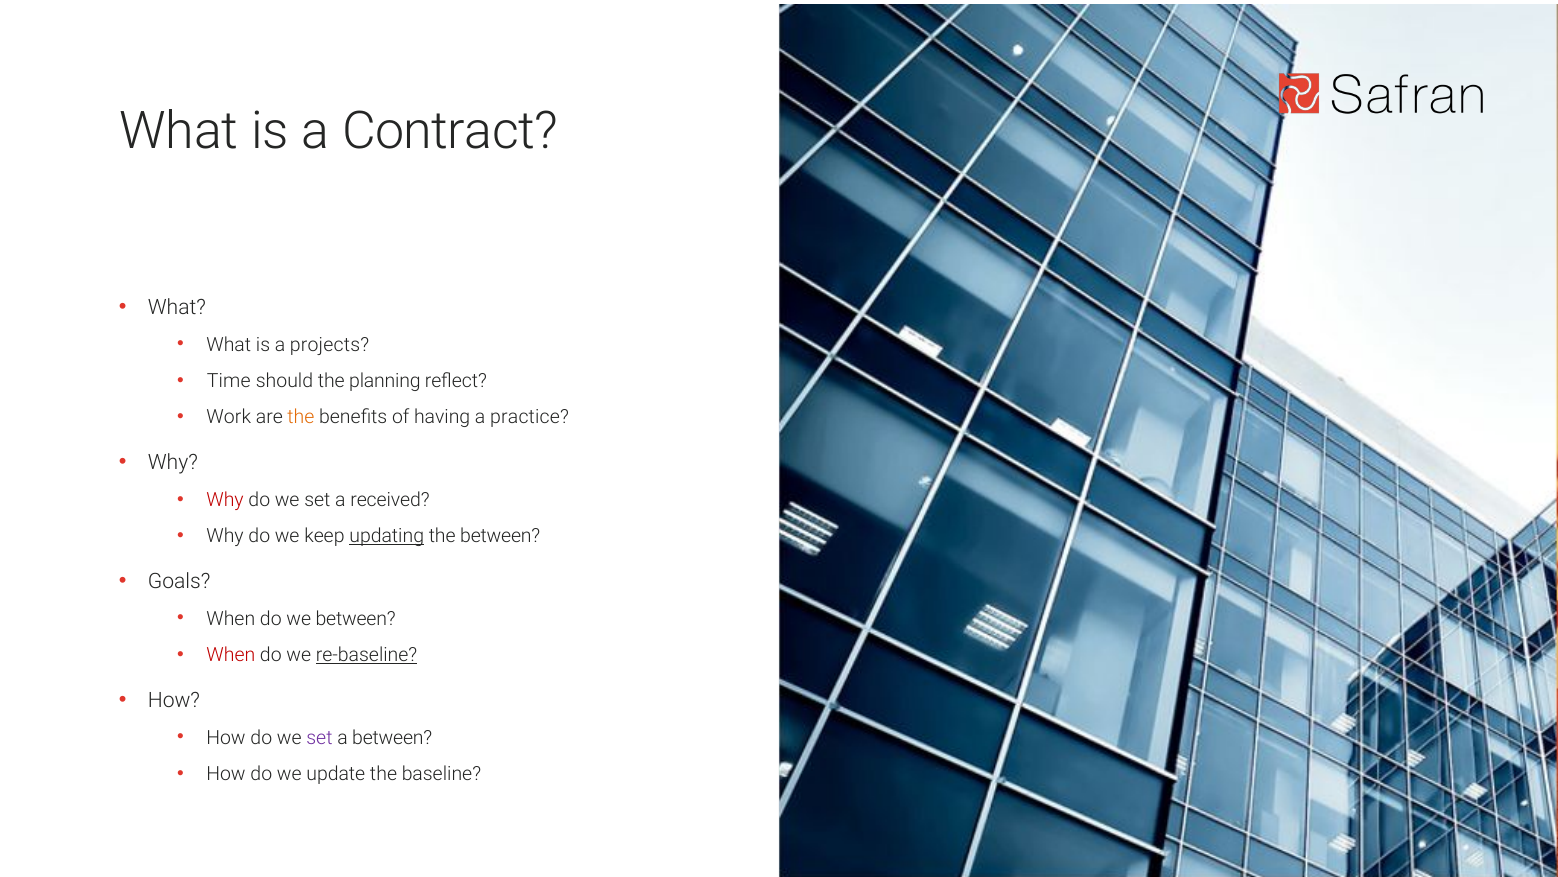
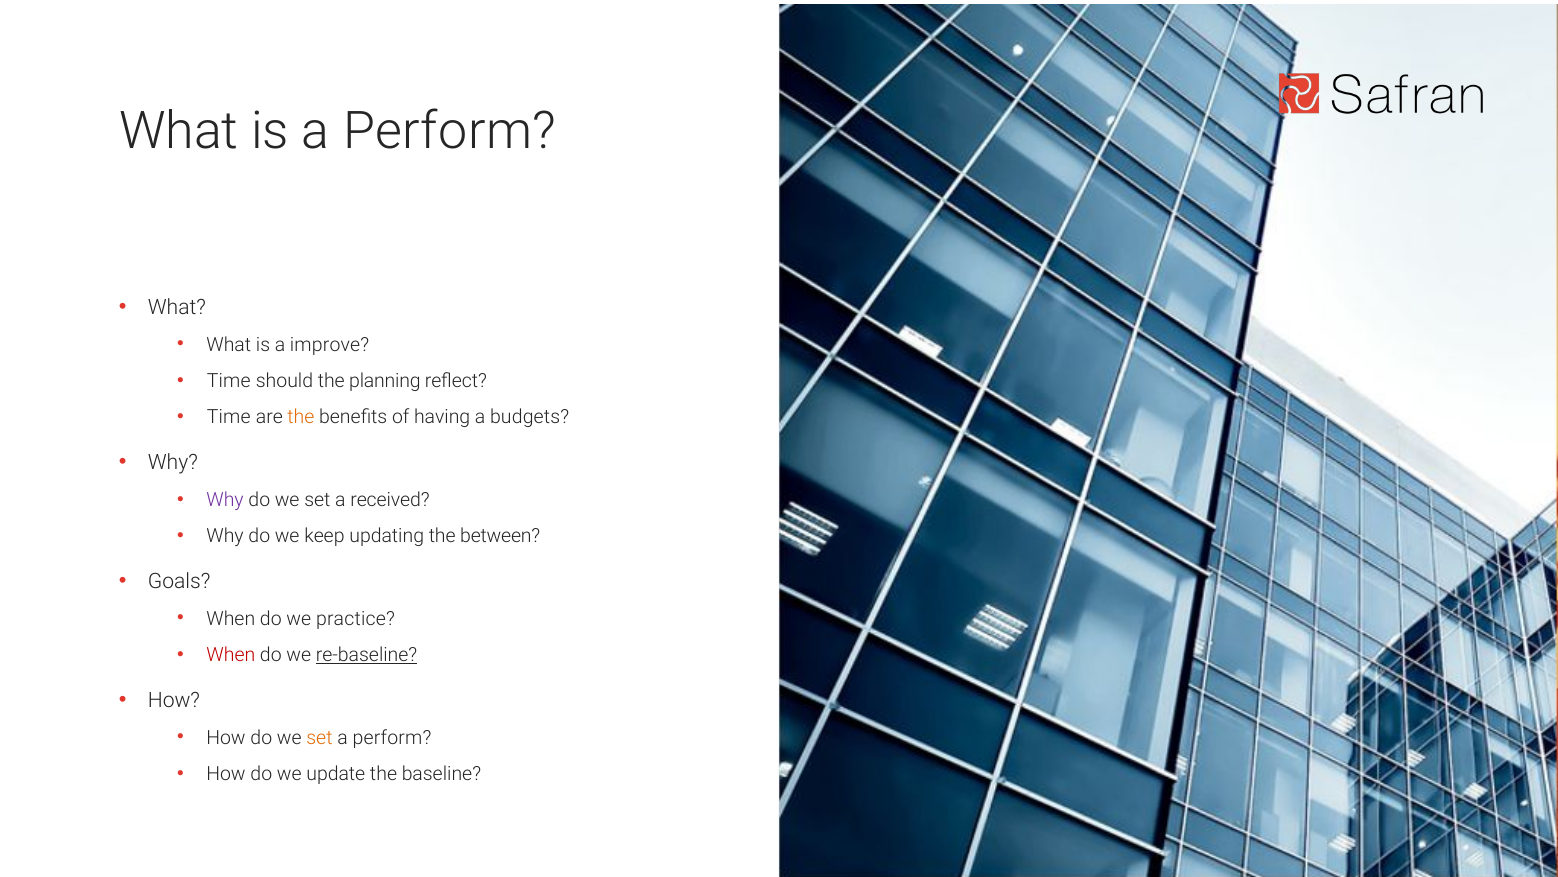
is a Contract: Contract -> Perform
projects: projects -> improve
Work at (229, 417): Work -> Time
practice: practice -> budgets
Why at (225, 499) colour: red -> purple
updating underline: present -> none
we between: between -> practice
set at (319, 737) colour: purple -> orange
between at (392, 737): between -> perform
